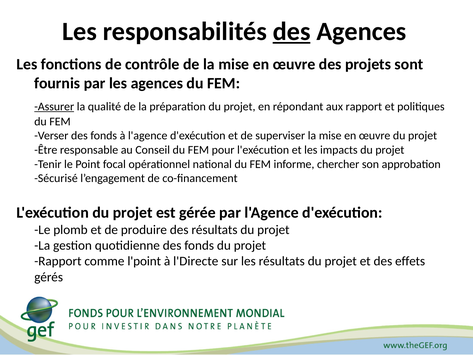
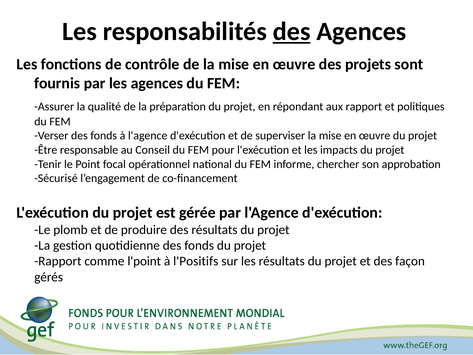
Assurer underline: present -> none
l'Directe: l'Directe -> l'Positifs
effets: effets -> façon
